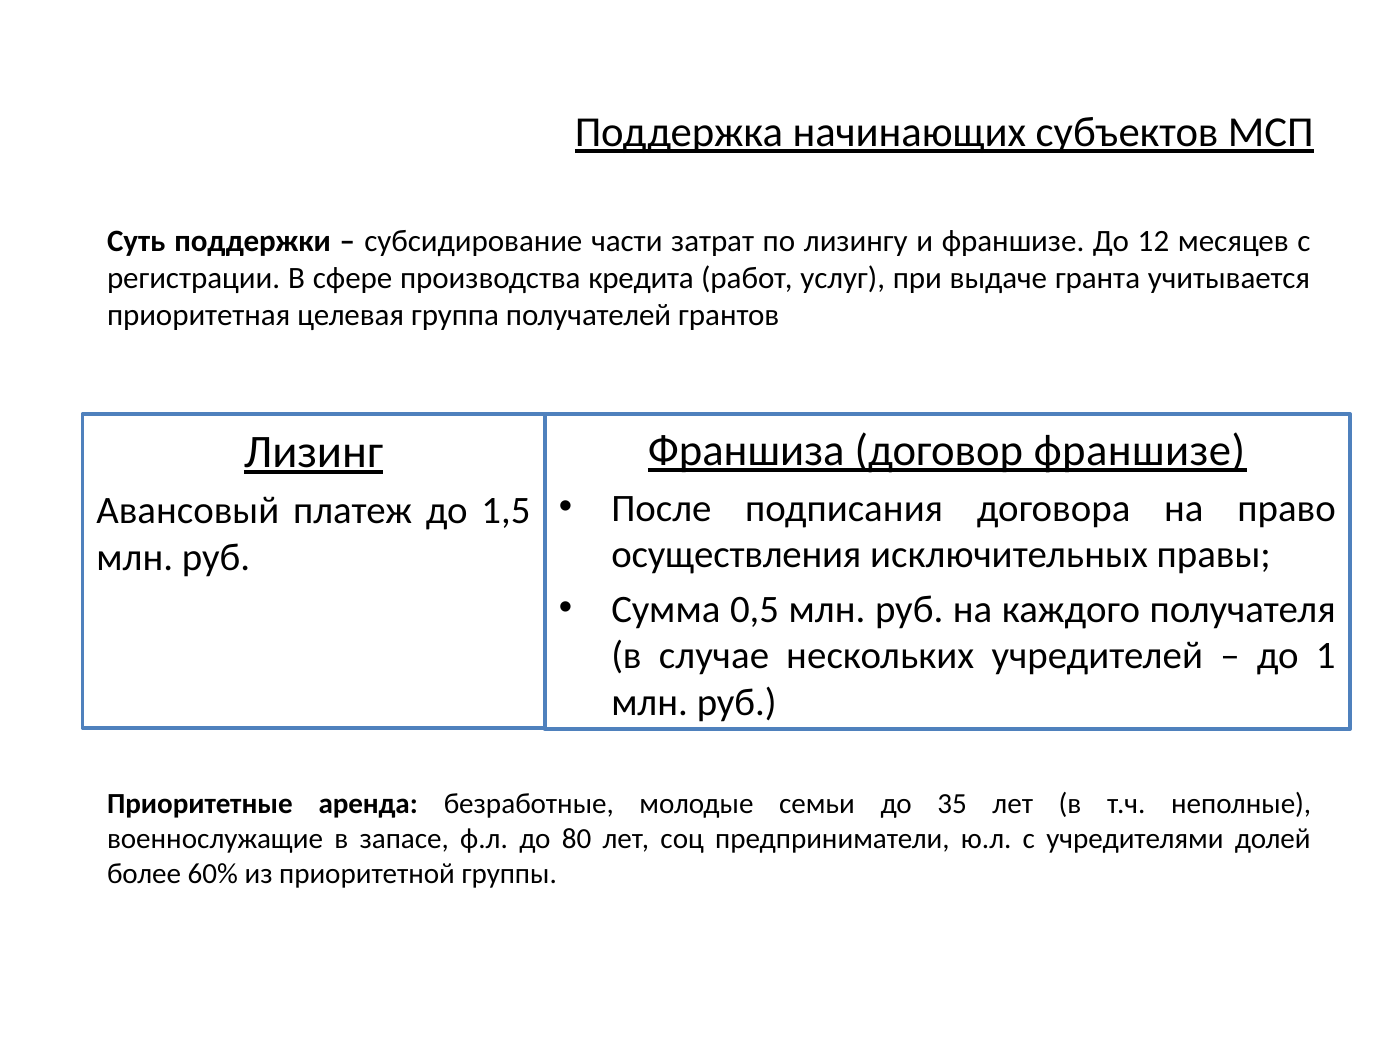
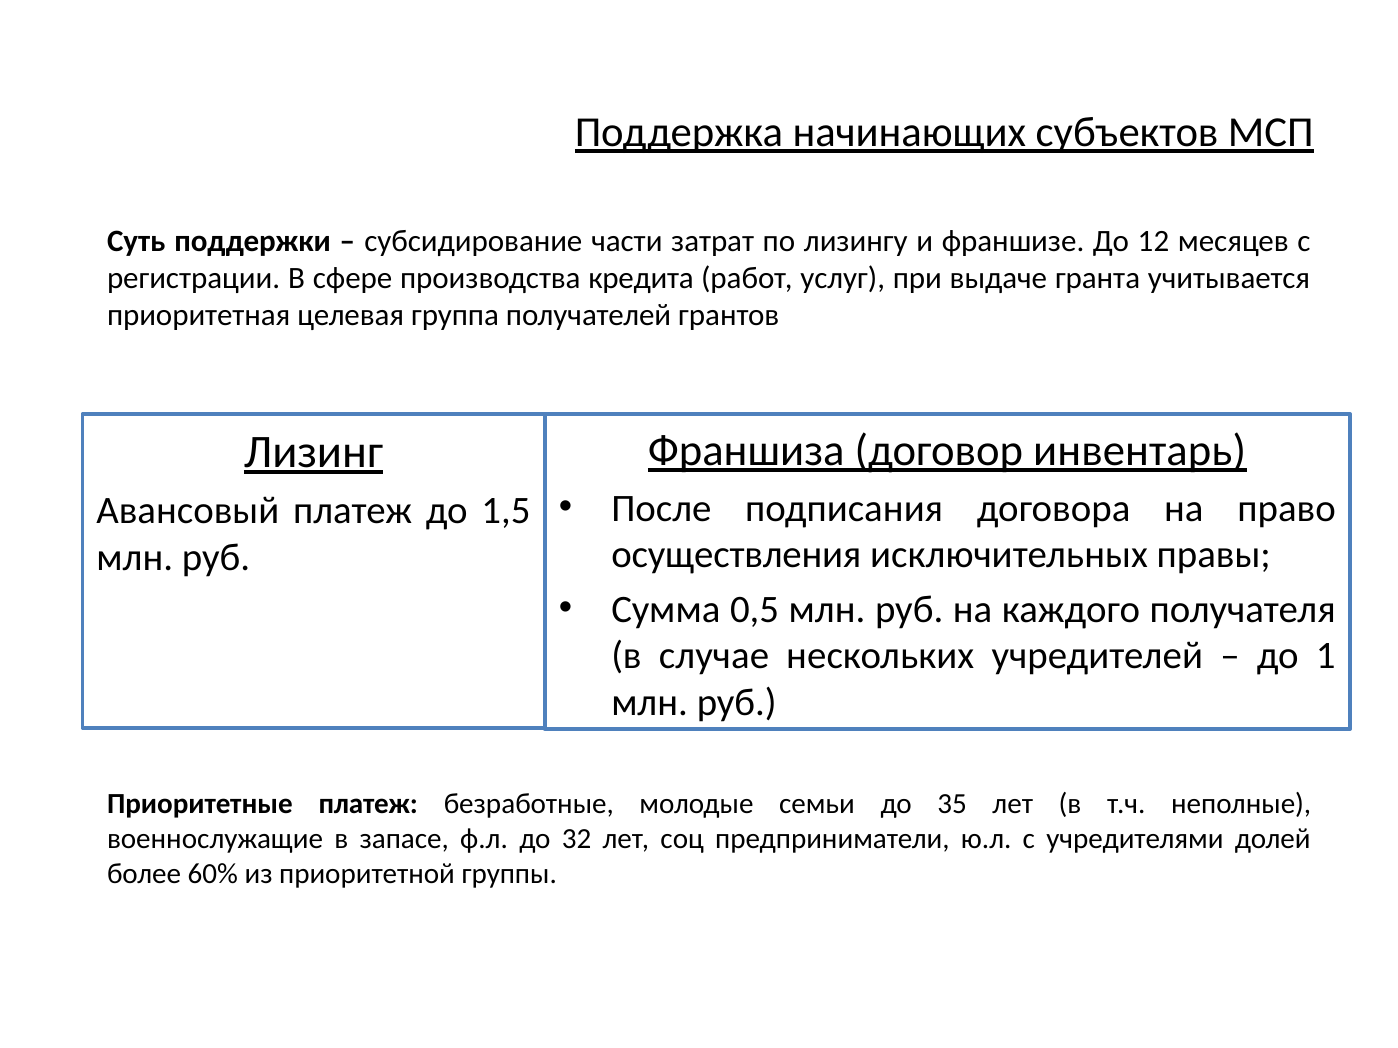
договор франшизе: франшизе -> инвентарь
Приоритетные аренда: аренда -> платеж
80: 80 -> 32
